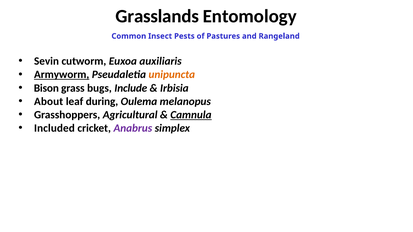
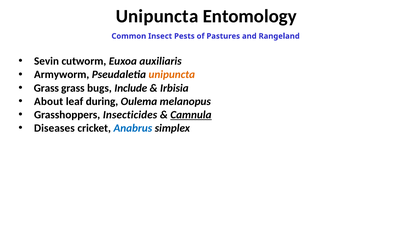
Grasslands at (157, 16): Grasslands -> Unipuncta
Armyworm underline: present -> none
Bison at (46, 88): Bison -> Grass
Agricultural: Agricultural -> Insecticides
Included: Included -> Diseases
Anabrus colour: purple -> blue
